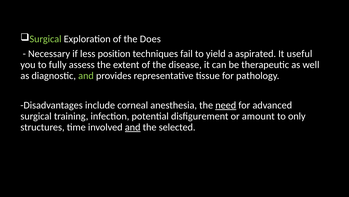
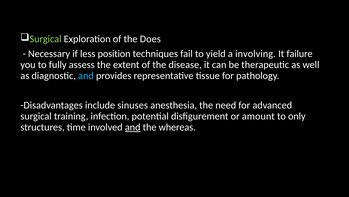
aspirated: aspirated -> involving
useful: useful -> failure
and at (86, 76) colour: light green -> light blue
corneal: corneal -> sinuses
need underline: present -> none
selected: selected -> whereas
